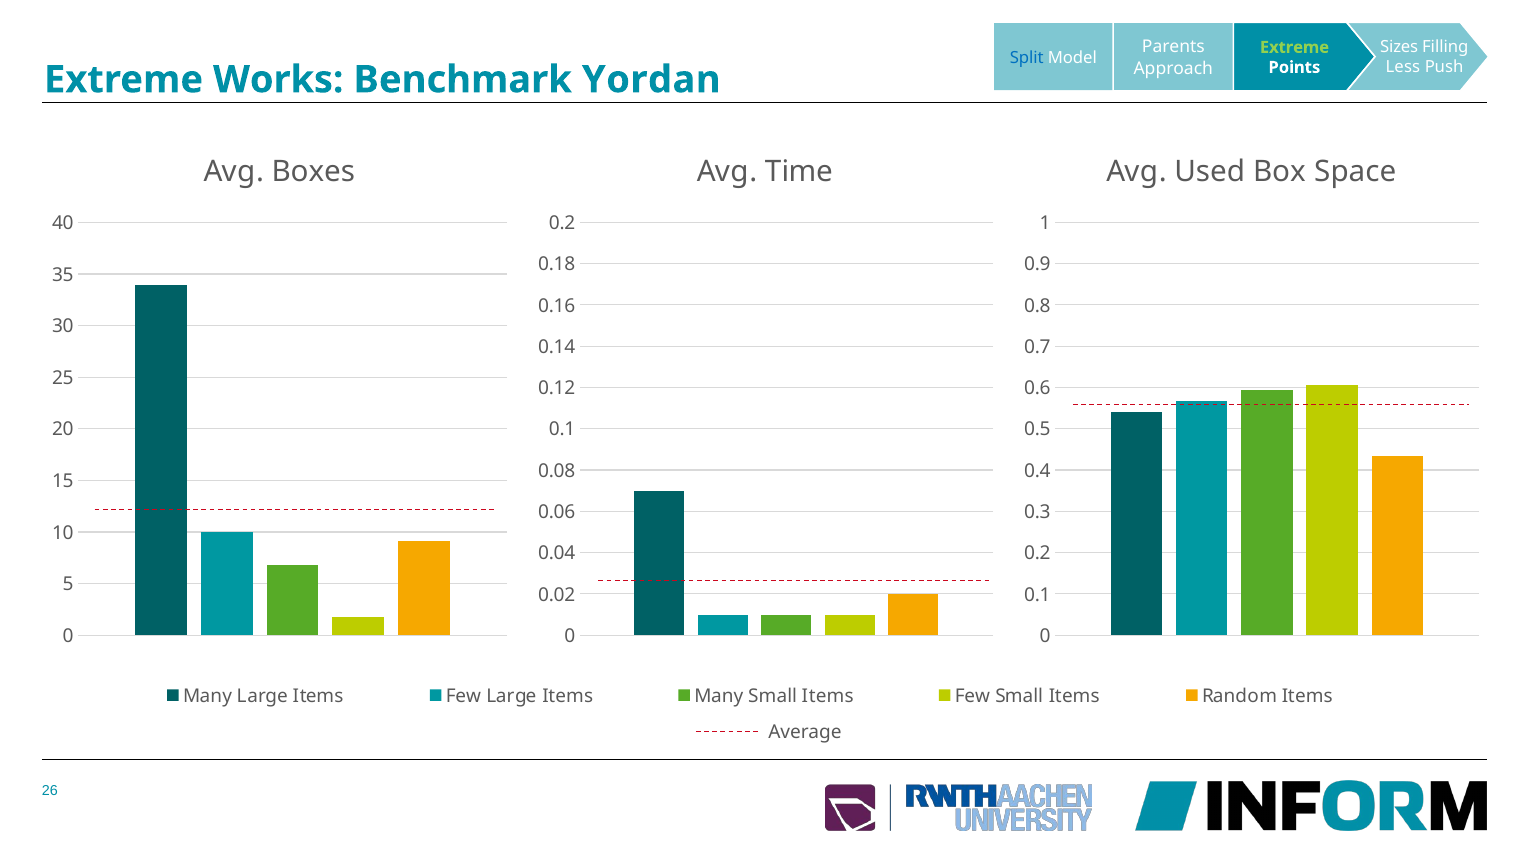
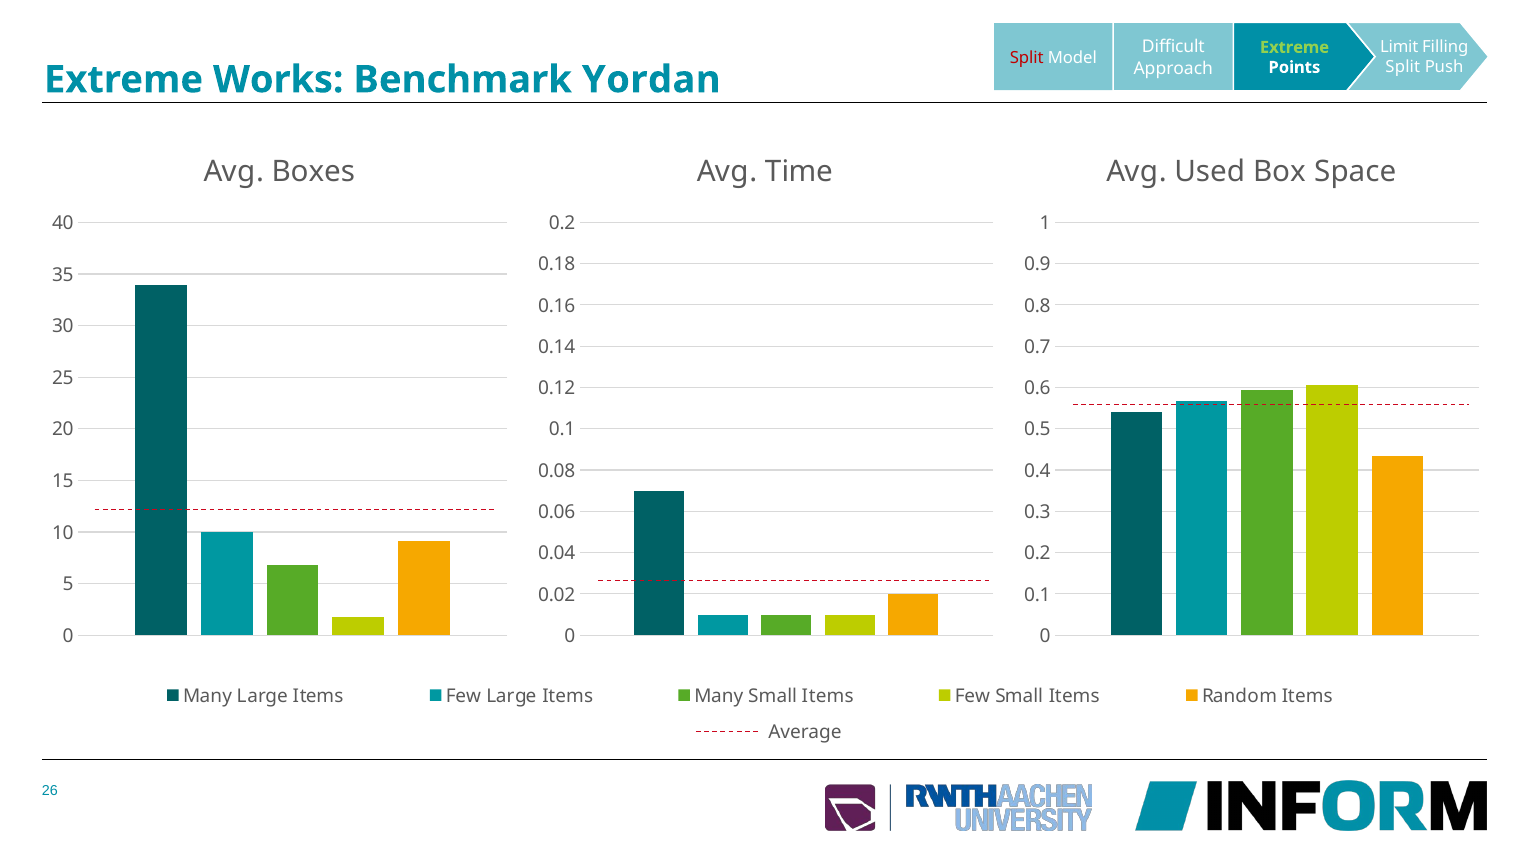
Parents: Parents -> Difficult
Sizes: Sizes -> Limit
Split at (1027, 58) colour: blue -> red
Less at (1403, 67): Less -> Split
